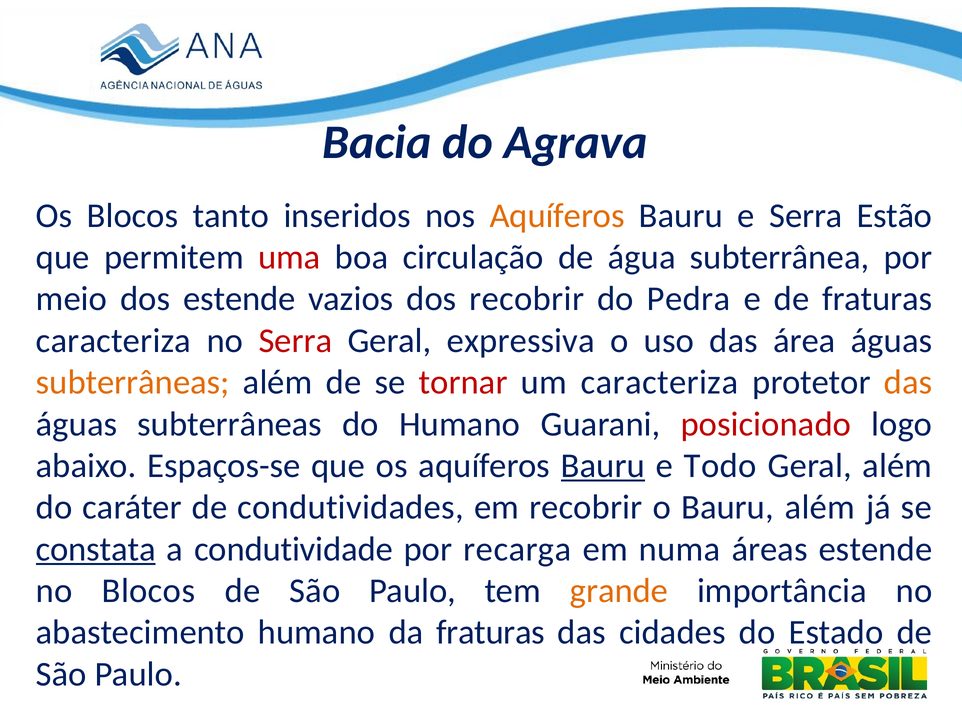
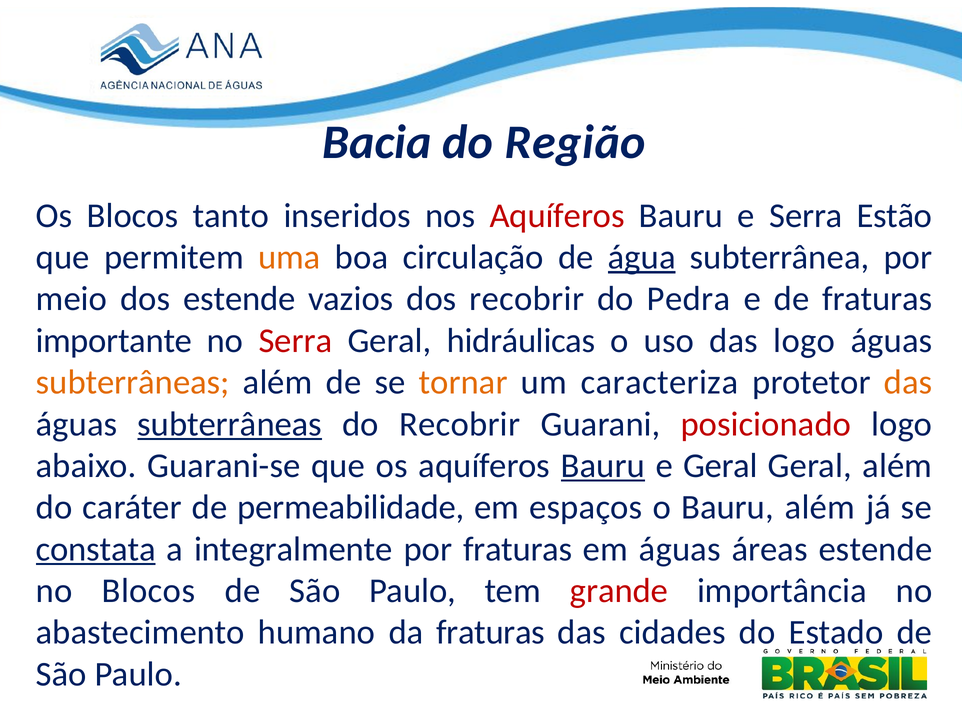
Agrava: Agrava -> Região
Aquíferos at (557, 215) colour: orange -> red
uma colour: red -> orange
água underline: none -> present
caracteriza at (114, 340): caracteriza -> importante
expressiva: expressiva -> hidráulicas
das área: área -> logo
tornar colour: red -> orange
subterrâneas at (230, 424) underline: none -> present
do Humano: Humano -> Recobrir
Espaços-se: Espaços-se -> Guarani-se
e Todo: Todo -> Geral
condutividades: condutividades -> permeabilidade
em recobrir: recobrir -> espaços
condutividade: condutividade -> integralmente
por recarga: recarga -> fraturas
em numa: numa -> águas
grande colour: orange -> red
